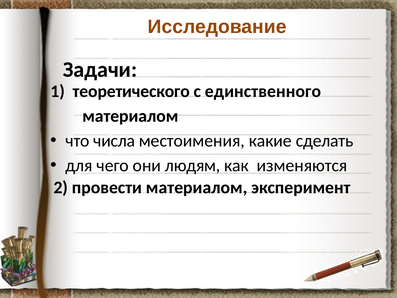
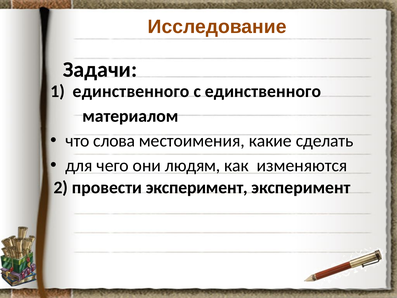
теоретического at (131, 91): теоретического -> единственного
числа: числа -> слова
провести материалом: материалом -> эксперимент
